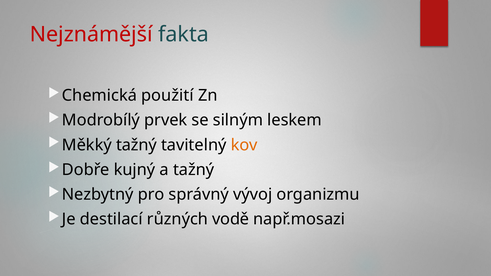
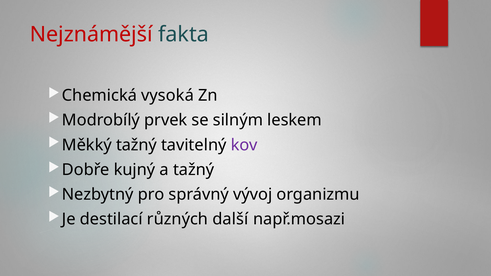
použití: použití -> vysoká
kov colour: orange -> purple
vodě: vodě -> další
